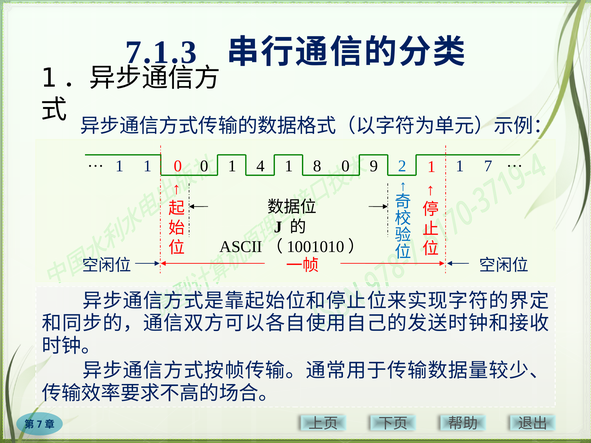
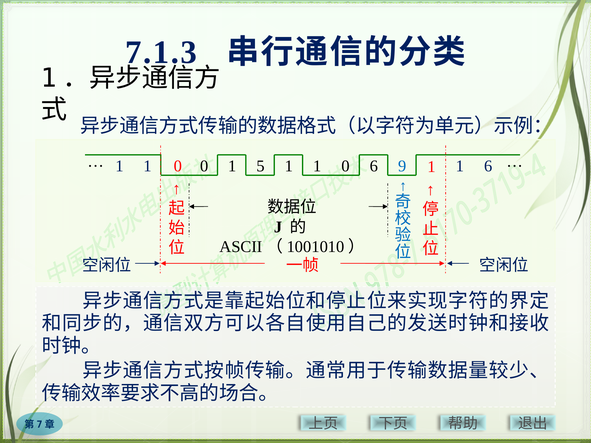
4: 4 -> 5
8 at (317, 166): 8 -> 1
0 9: 9 -> 6
2: 2 -> 9
1 7: 7 -> 6
